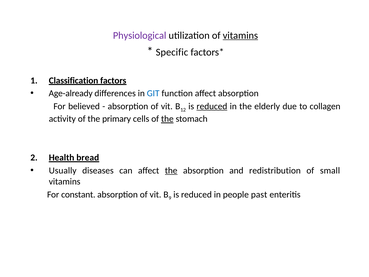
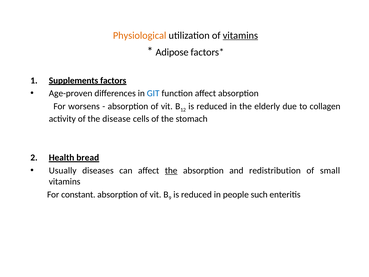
Physiological colour: purple -> orange
Specific: Specific -> Adipose
Classification: Classification -> Supplements
Age-already: Age-already -> Age-proven
believed: believed -> worsens
reduced at (212, 106) underline: present -> none
primary: primary -> disease
the at (167, 119) underline: present -> none
past: past -> such
